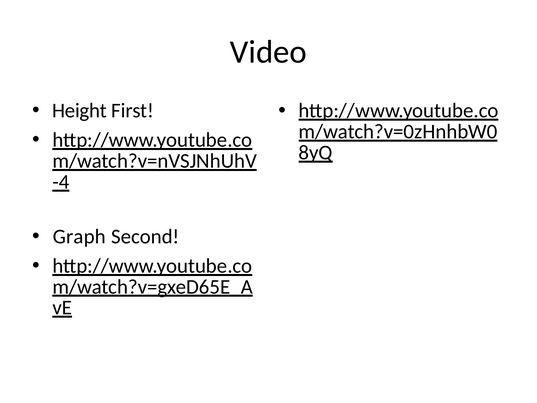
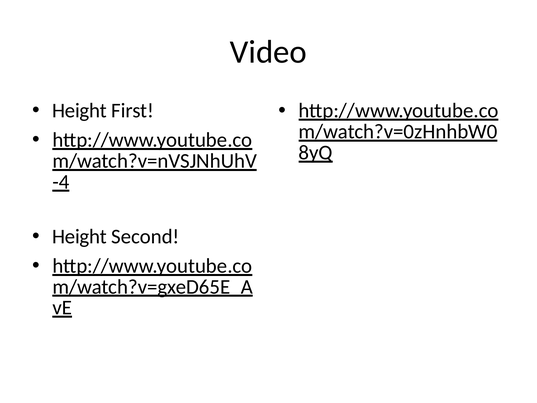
Graph at (79, 236): Graph -> Height
